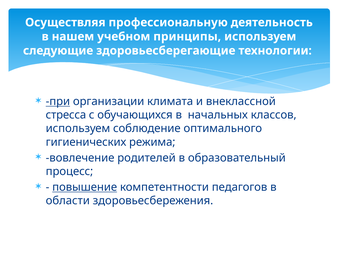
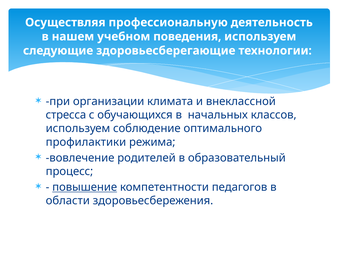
принципы: принципы -> поведения
при underline: present -> none
гигиенических: гигиенических -> профилактики
